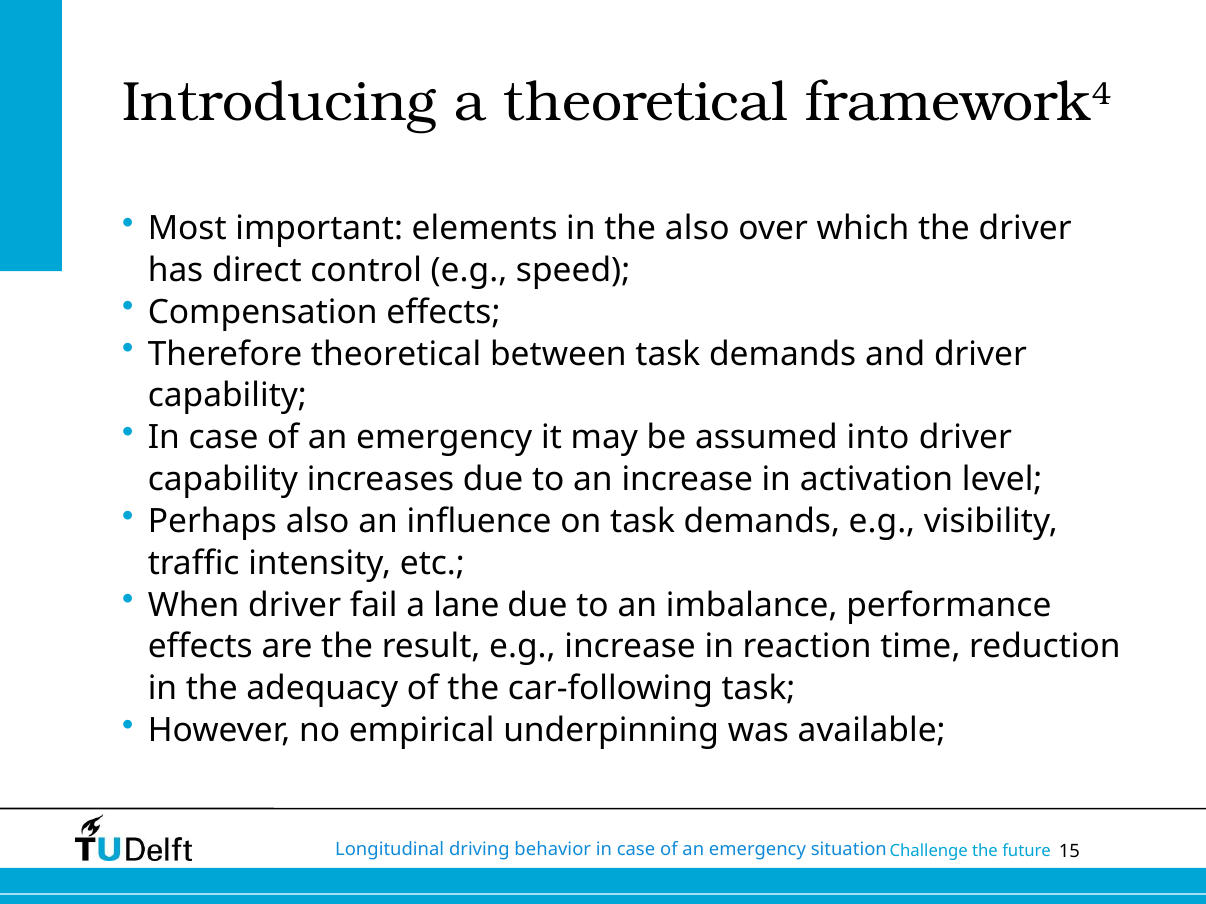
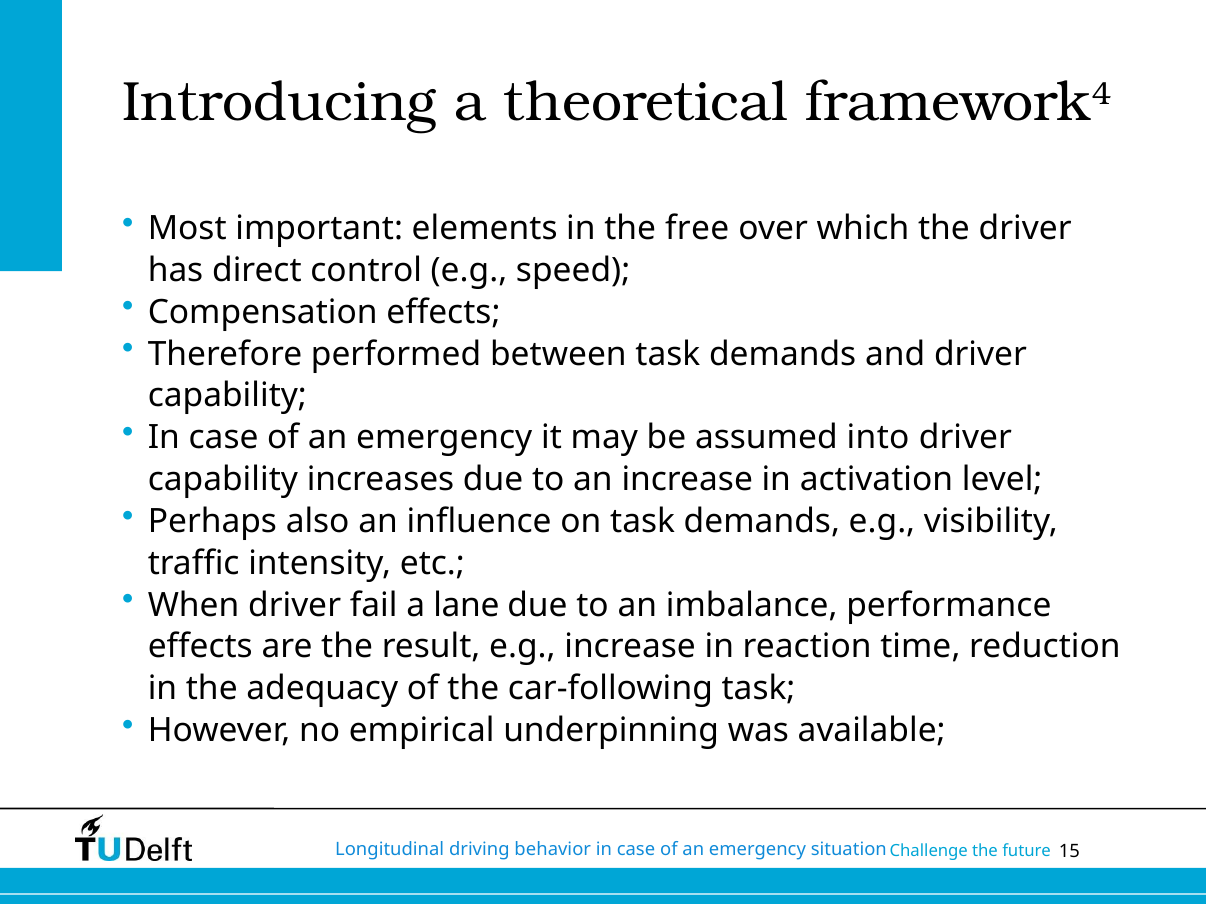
the also: also -> free
Therefore theoretical: theoretical -> performed
